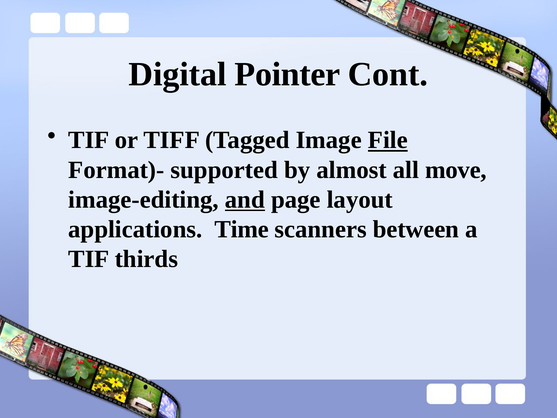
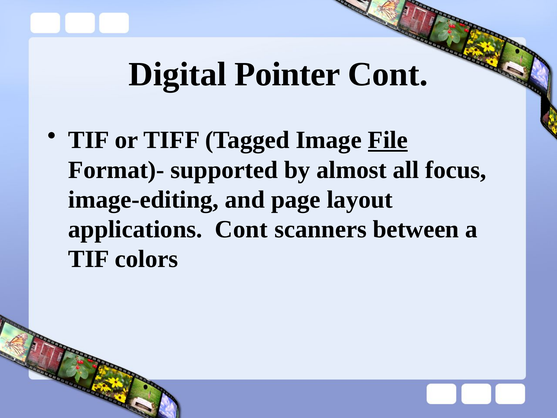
move: move -> focus
and underline: present -> none
applications Time: Time -> Cont
thirds: thirds -> colors
